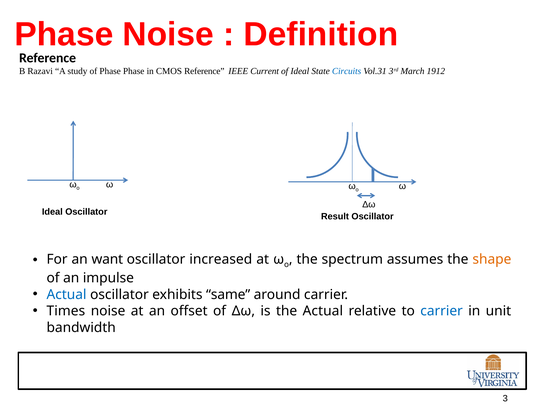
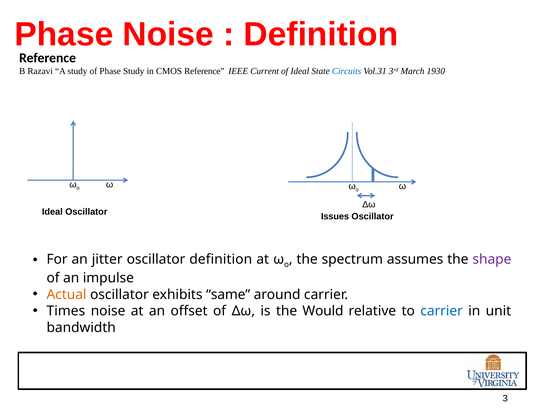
Phase Phase: Phase -> Study
1912: 1912 -> 1930
Result: Result -> Issues
want: want -> jitter
oscillator increased: increased -> definition
shape colour: orange -> purple
Actual at (67, 294) colour: blue -> orange
the Actual: Actual -> Would
